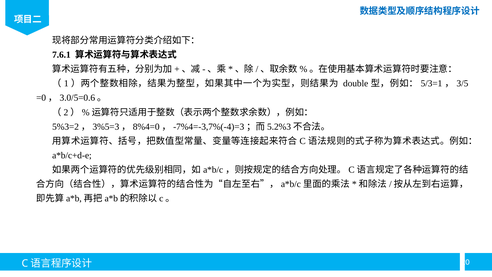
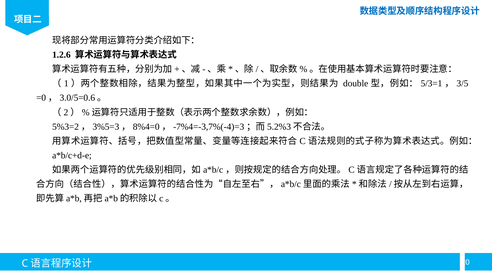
7.6.1: 7.6.1 -> 1.2.6
